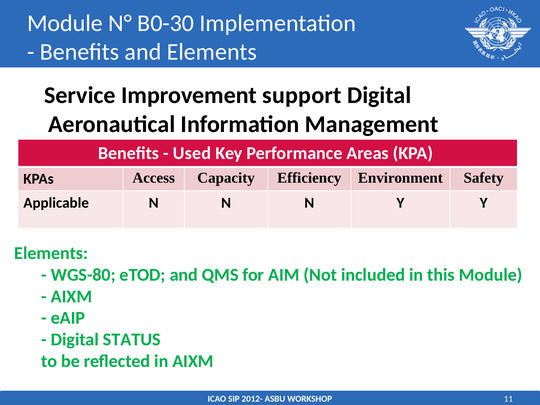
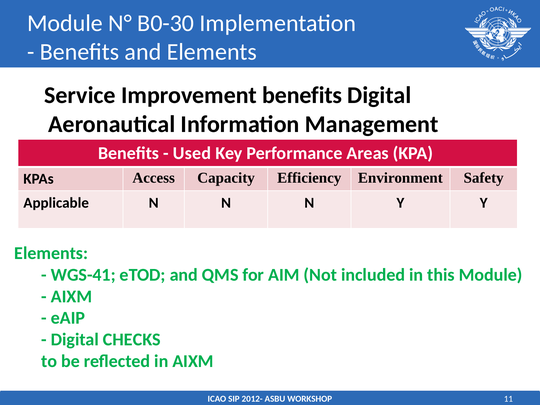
Improvement support: support -> benefits
WGS-80: WGS-80 -> WGS-41
STATUS: STATUS -> CHECKS
